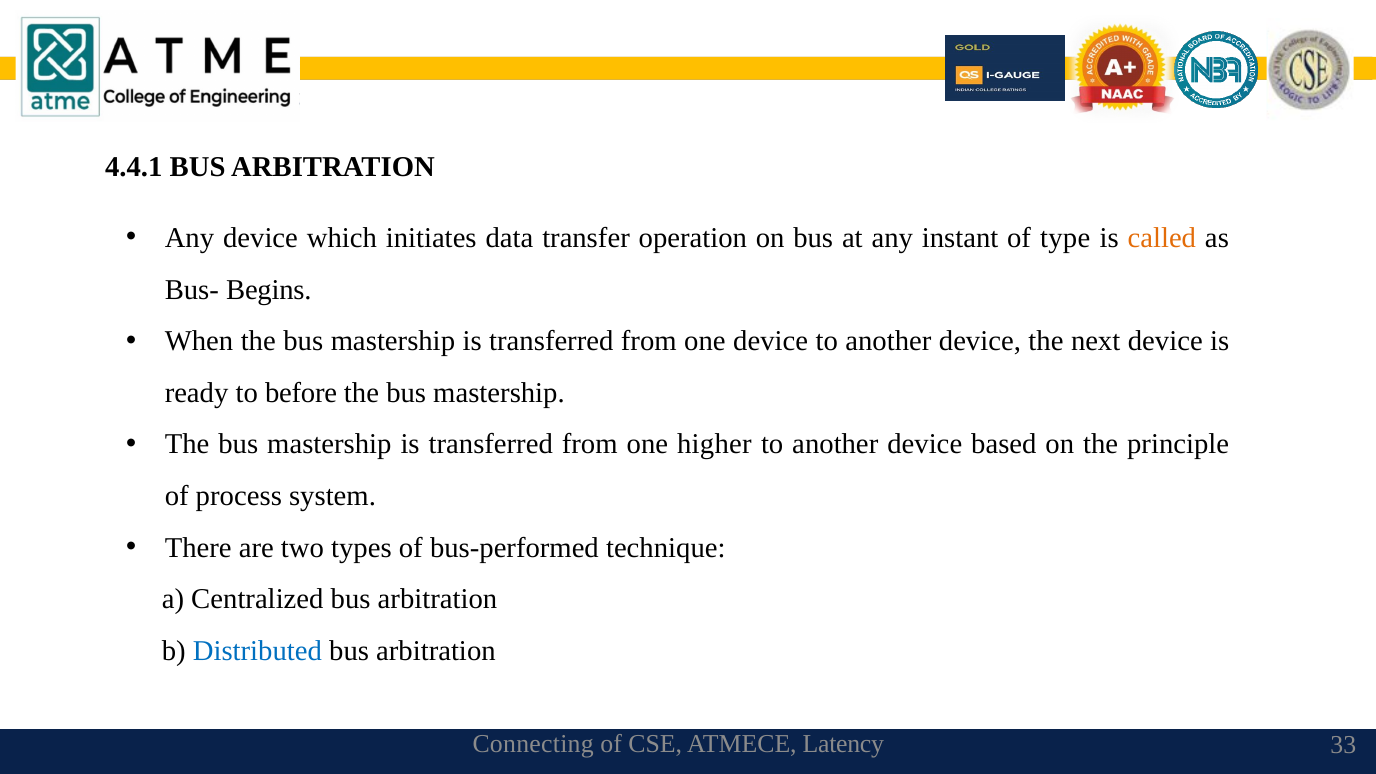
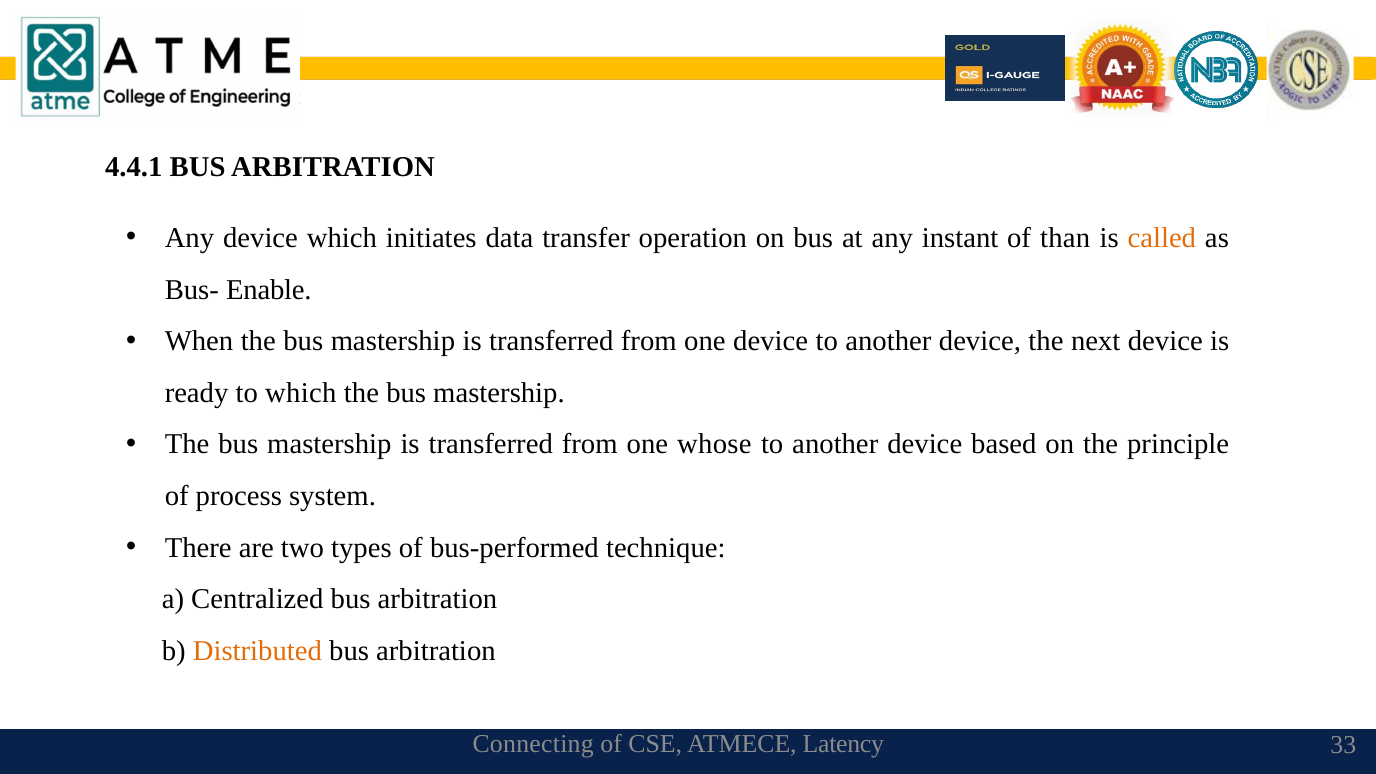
type: type -> than
Begins: Begins -> Enable
to before: before -> which
higher: higher -> whose
Distributed colour: blue -> orange
